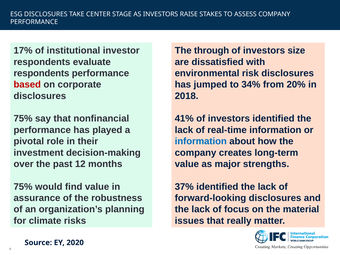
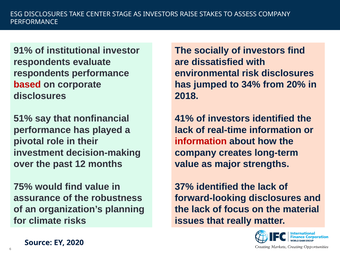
17%: 17% -> 91%
through: through -> socially
investors size: size -> find
75% at (23, 119): 75% -> 51%
information at (201, 141) colour: blue -> red
